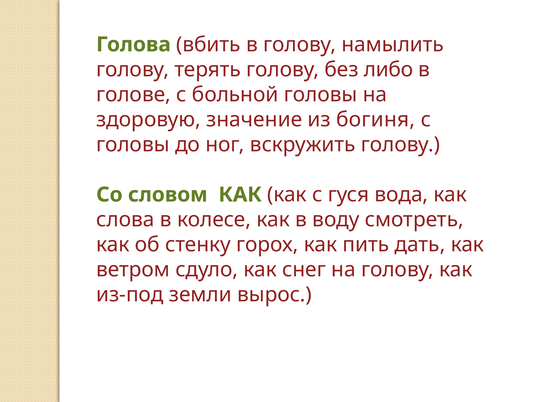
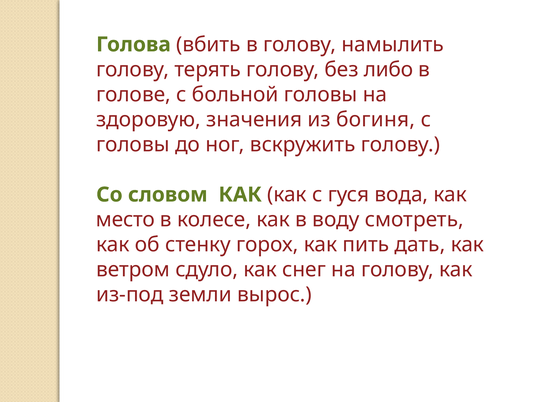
значение: значение -> значения
слова: слова -> место
